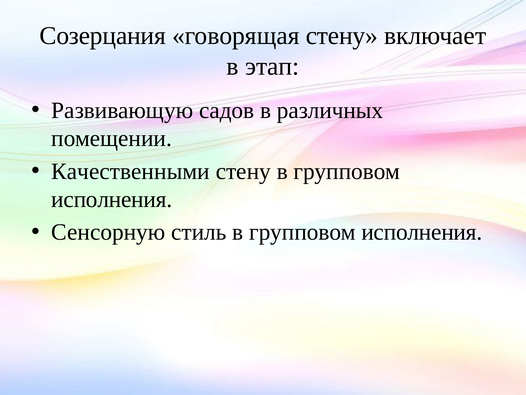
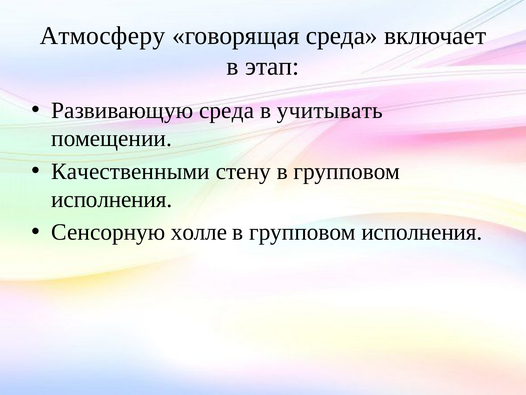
Созерцания: Созерцания -> Атмосферу
говорящая стену: стену -> среда
Развивающую садов: садов -> среда
различных: различных -> учитывать
стиль: стиль -> холле
